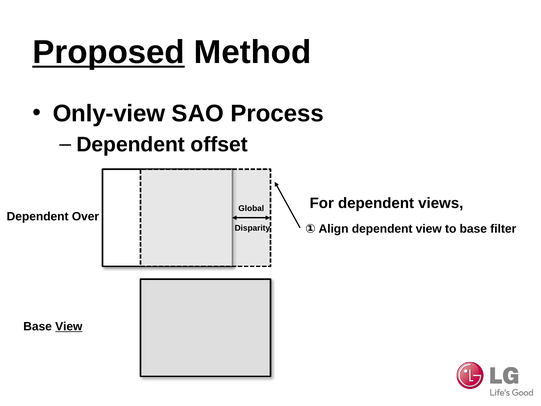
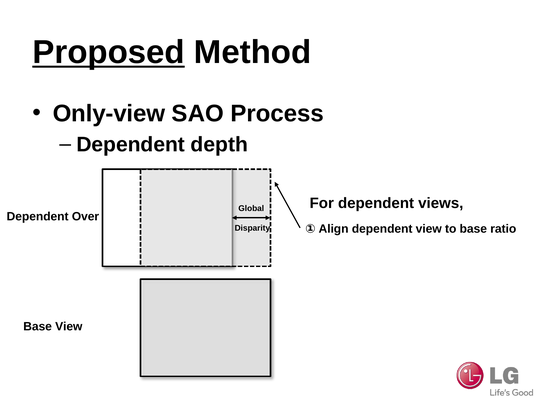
offset: offset -> depth
filter: filter -> ratio
View at (69, 326) underline: present -> none
